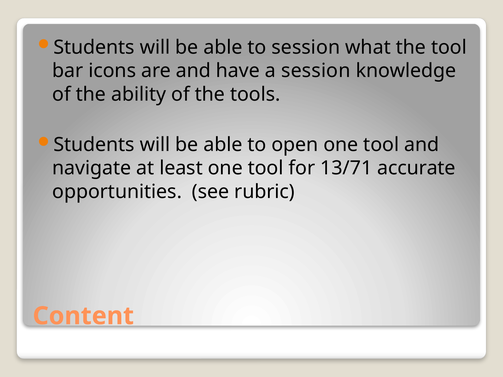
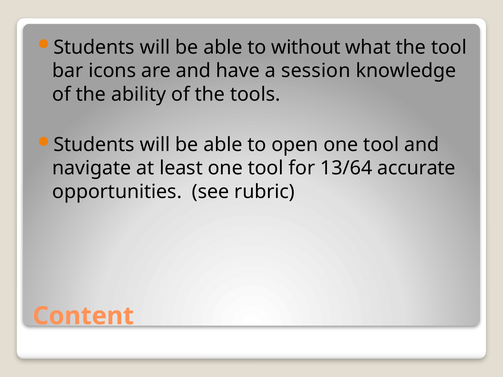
to session: session -> without
13/71: 13/71 -> 13/64
